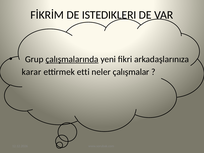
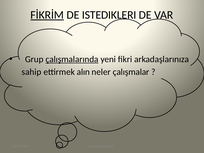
FİKRİM underline: none -> present
karar: karar -> sahip
etti: etti -> alın
